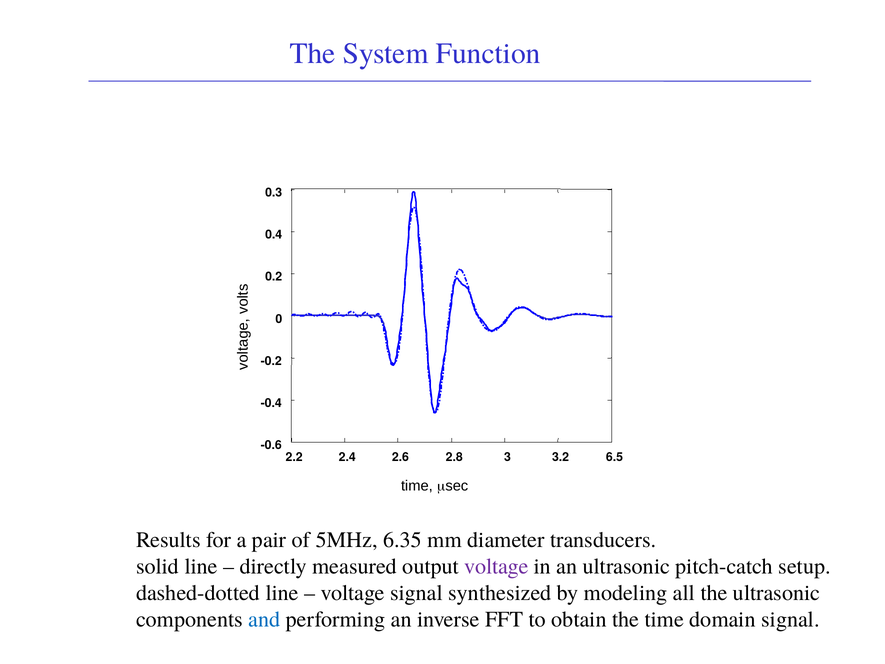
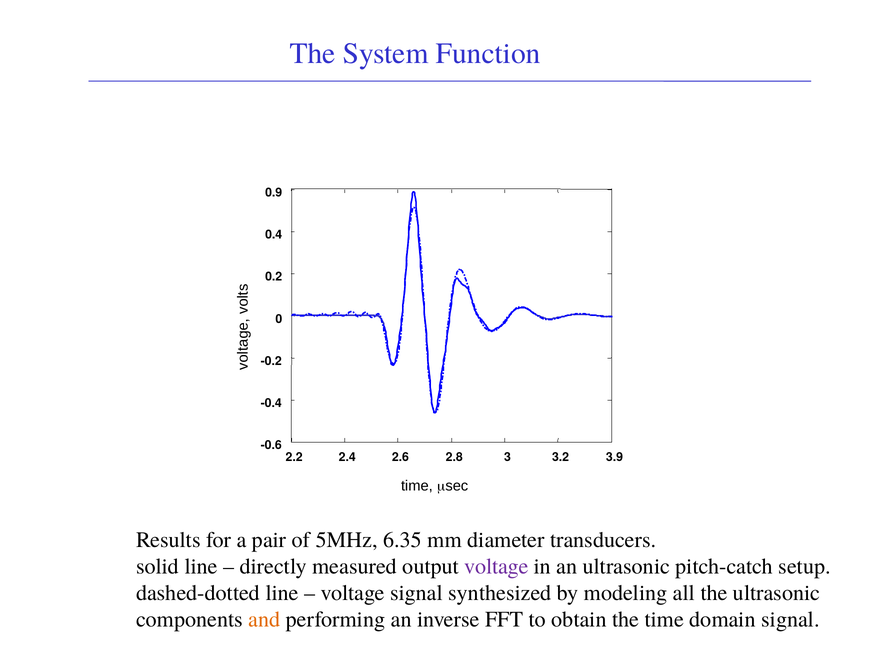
0.3: 0.3 -> 0.9
6.5: 6.5 -> 3.9
and colour: blue -> orange
